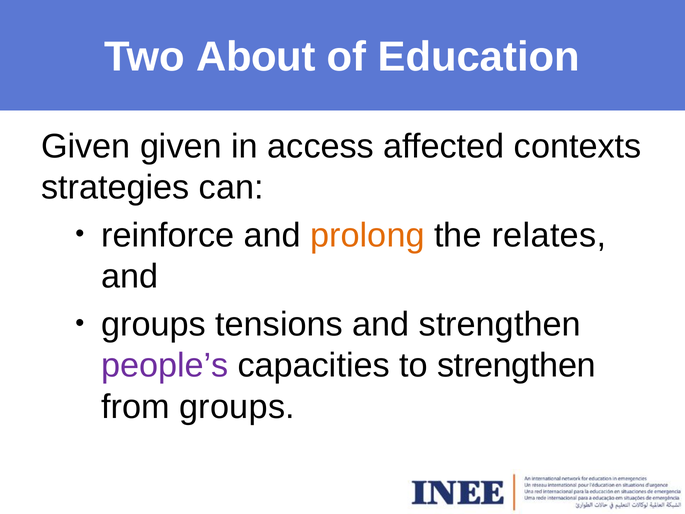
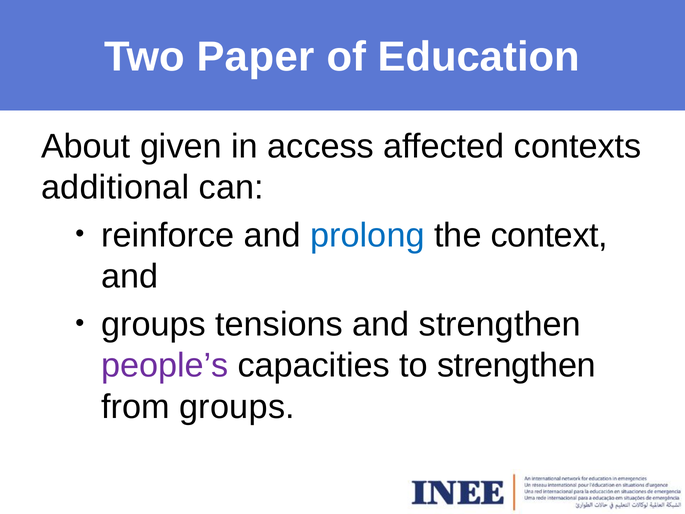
About: About -> Paper
Given at (86, 146): Given -> About
strategies: strategies -> additional
prolong colour: orange -> blue
relates: relates -> context
